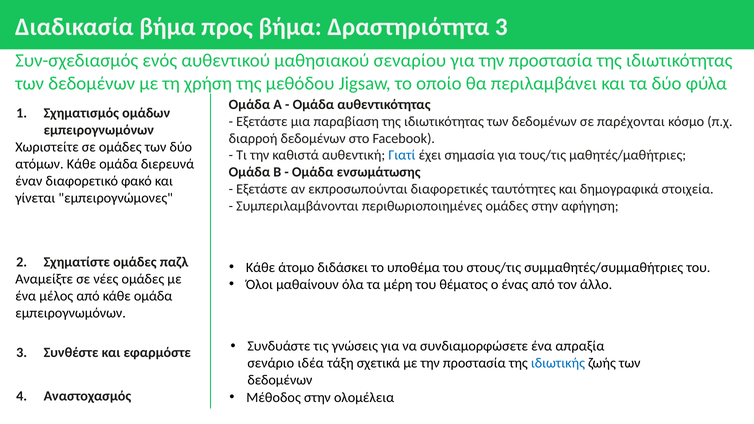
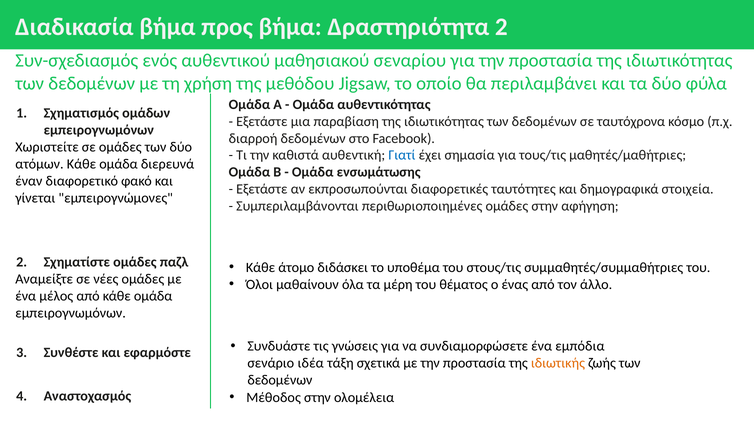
Δραστηριότητα 3: 3 -> 2
παρέχονται: παρέχονται -> ταυτόχρονα
απραξία: απραξία -> εμπόδια
ιδιωτικής colour: blue -> orange
